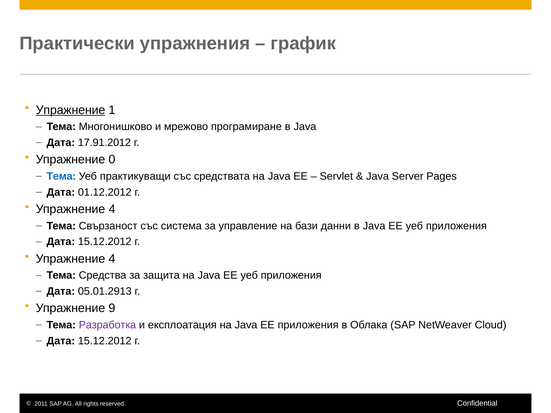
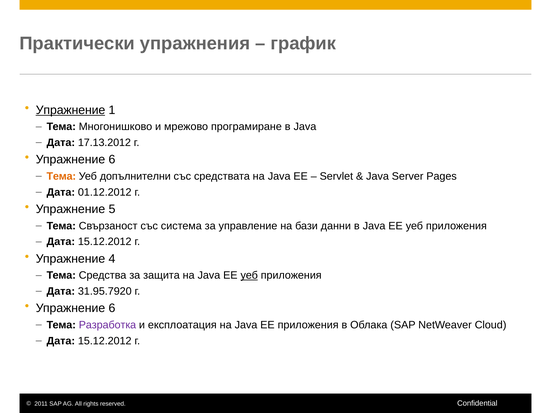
17.91.2012: 17.91.2012 -> 17.13.2012
0 at (112, 160): 0 -> 6
Тема at (61, 176) colour: blue -> orange
практикуващи: практикуващи -> допълнителни
4 at (112, 209): 4 -> 5
уеб at (249, 276) underline: none -> present
05.01.2913: 05.01.2913 -> 31.95.7920
9 at (112, 308): 9 -> 6
